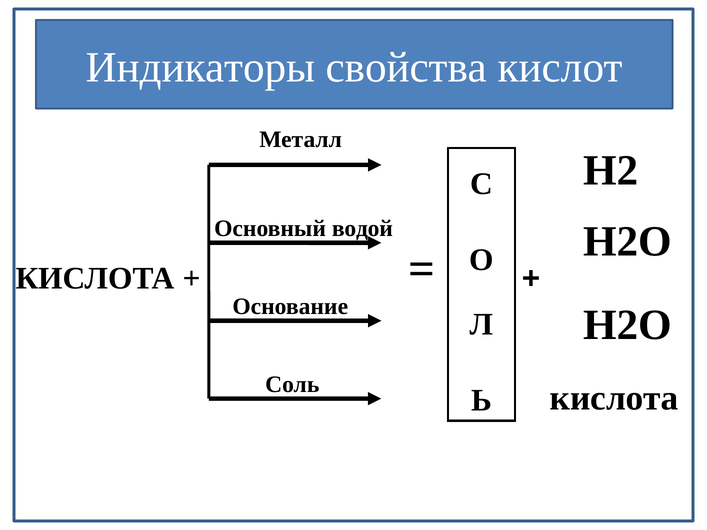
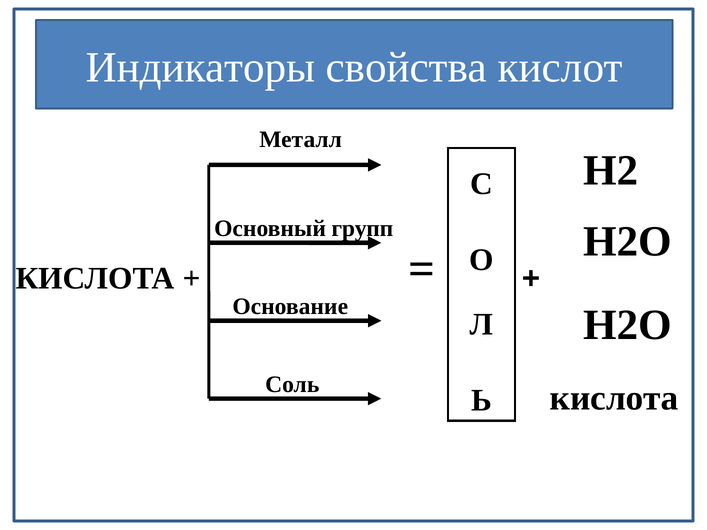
водой: водой -> групп
